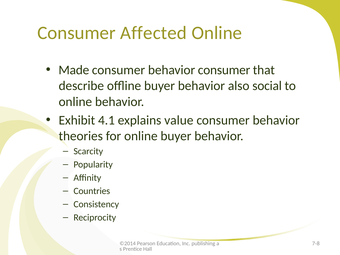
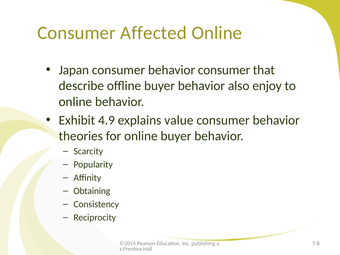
Made: Made -> Japan
social: social -> enjoy
4.1: 4.1 -> 4.9
Countries: Countries -> Obtaining
